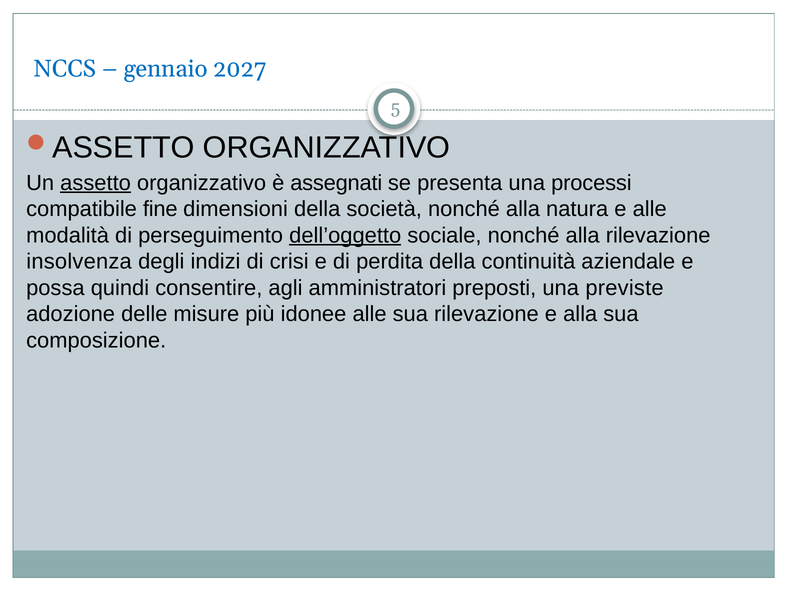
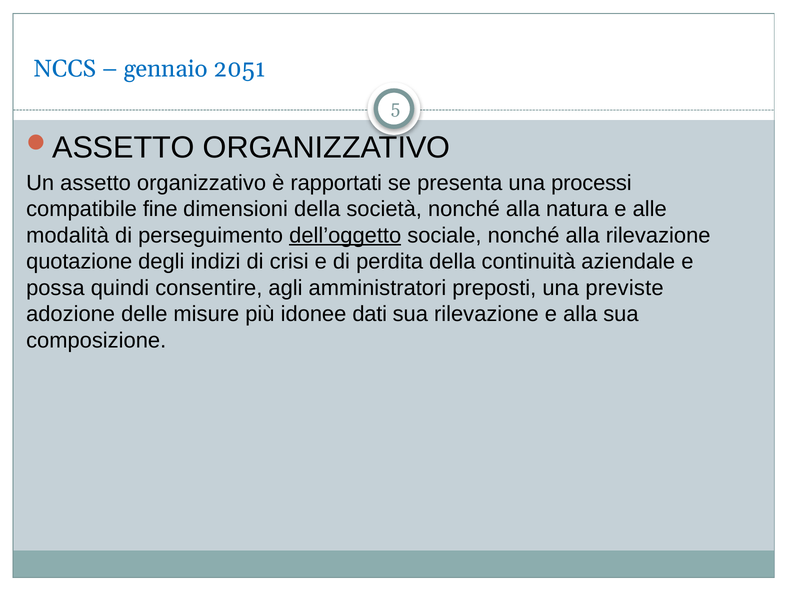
2027: 2027 -> 2051
assetto underline: present -> none
assegnati: assegnati -> rapportati
insolvenza: insolvenza -> quotazione
idonee alle: alle -> dati
